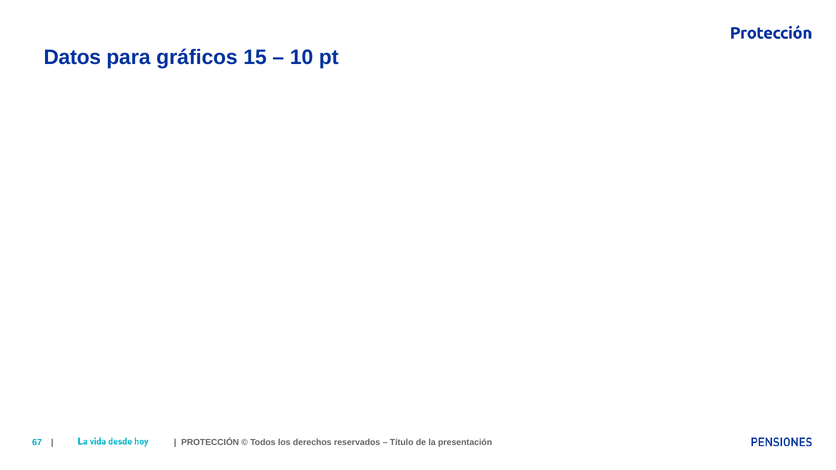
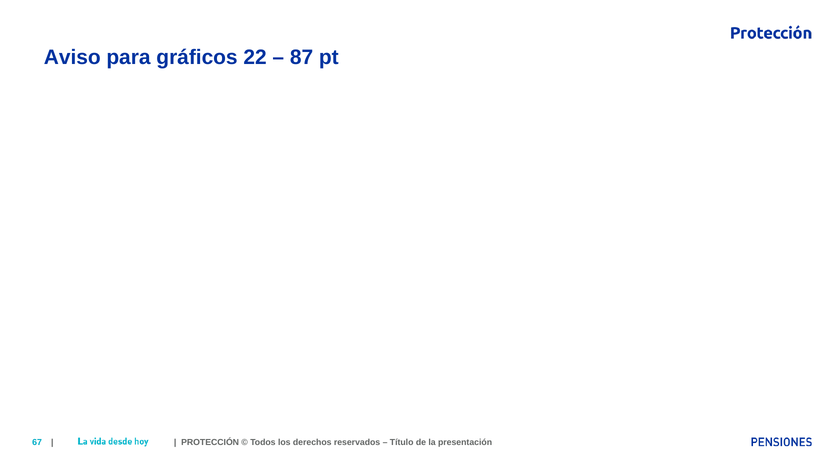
Datos: Datos -> Aviso
15: 15 -> 22
10: 10 -> 87
